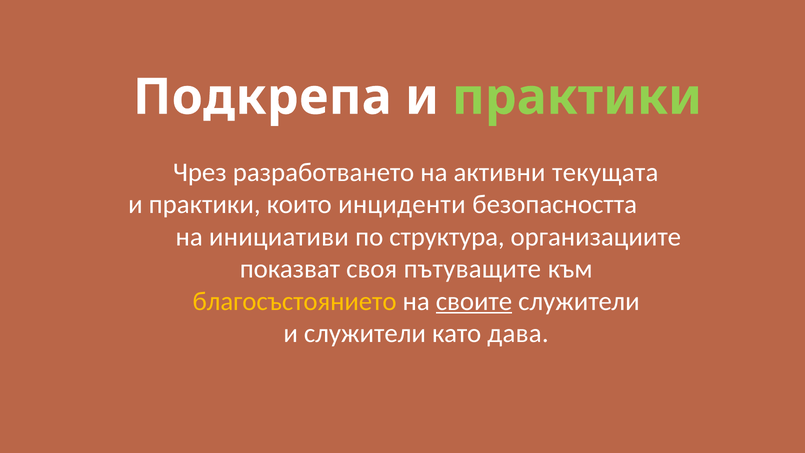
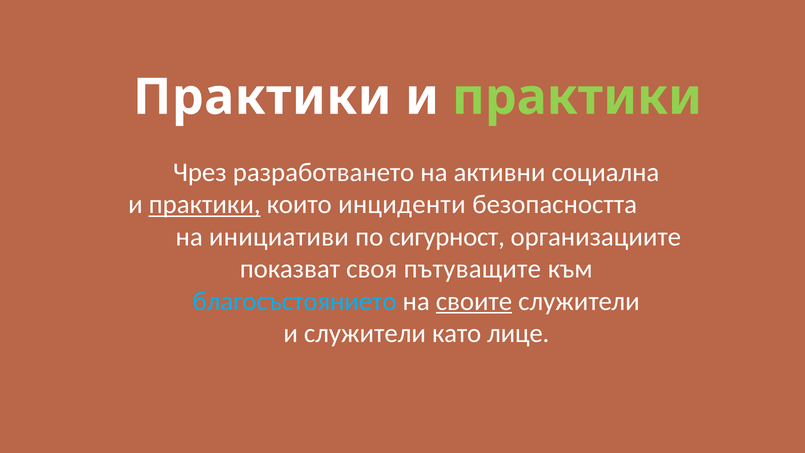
Подкрепа at (262, 97): Подкрепа -> Практики
текущата: текущата -> социална
практики at (205, 205) underline: none -> present
структура: структура -> сигурност
благосъстоянието colour: yellow -> light blue
дава: дава -> лице
